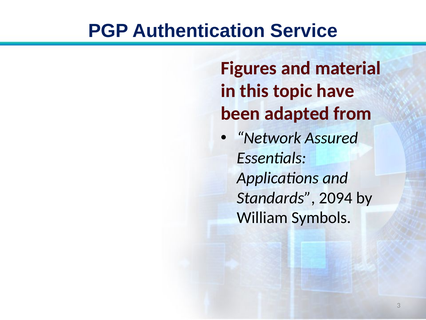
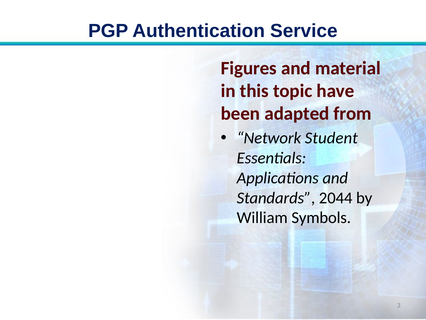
Assured: Assured -> Student
2094: 2094 -> 2044
